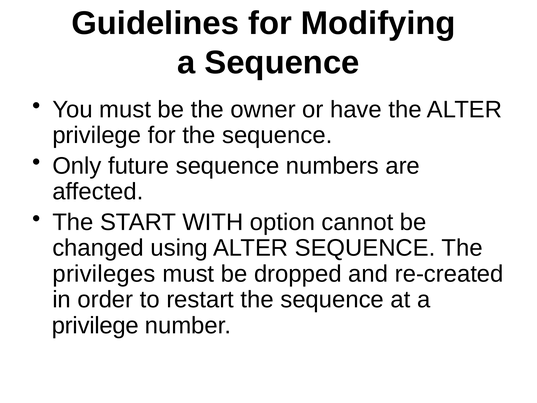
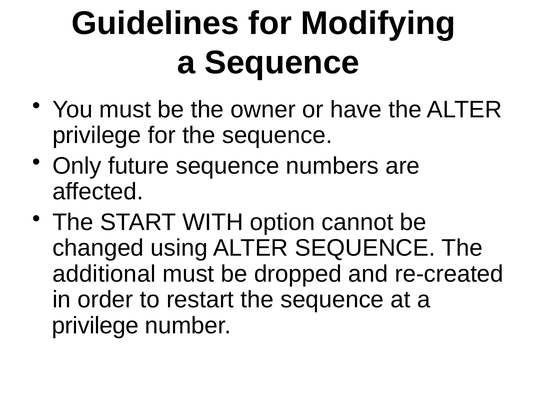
privileges: privileges -> additional
